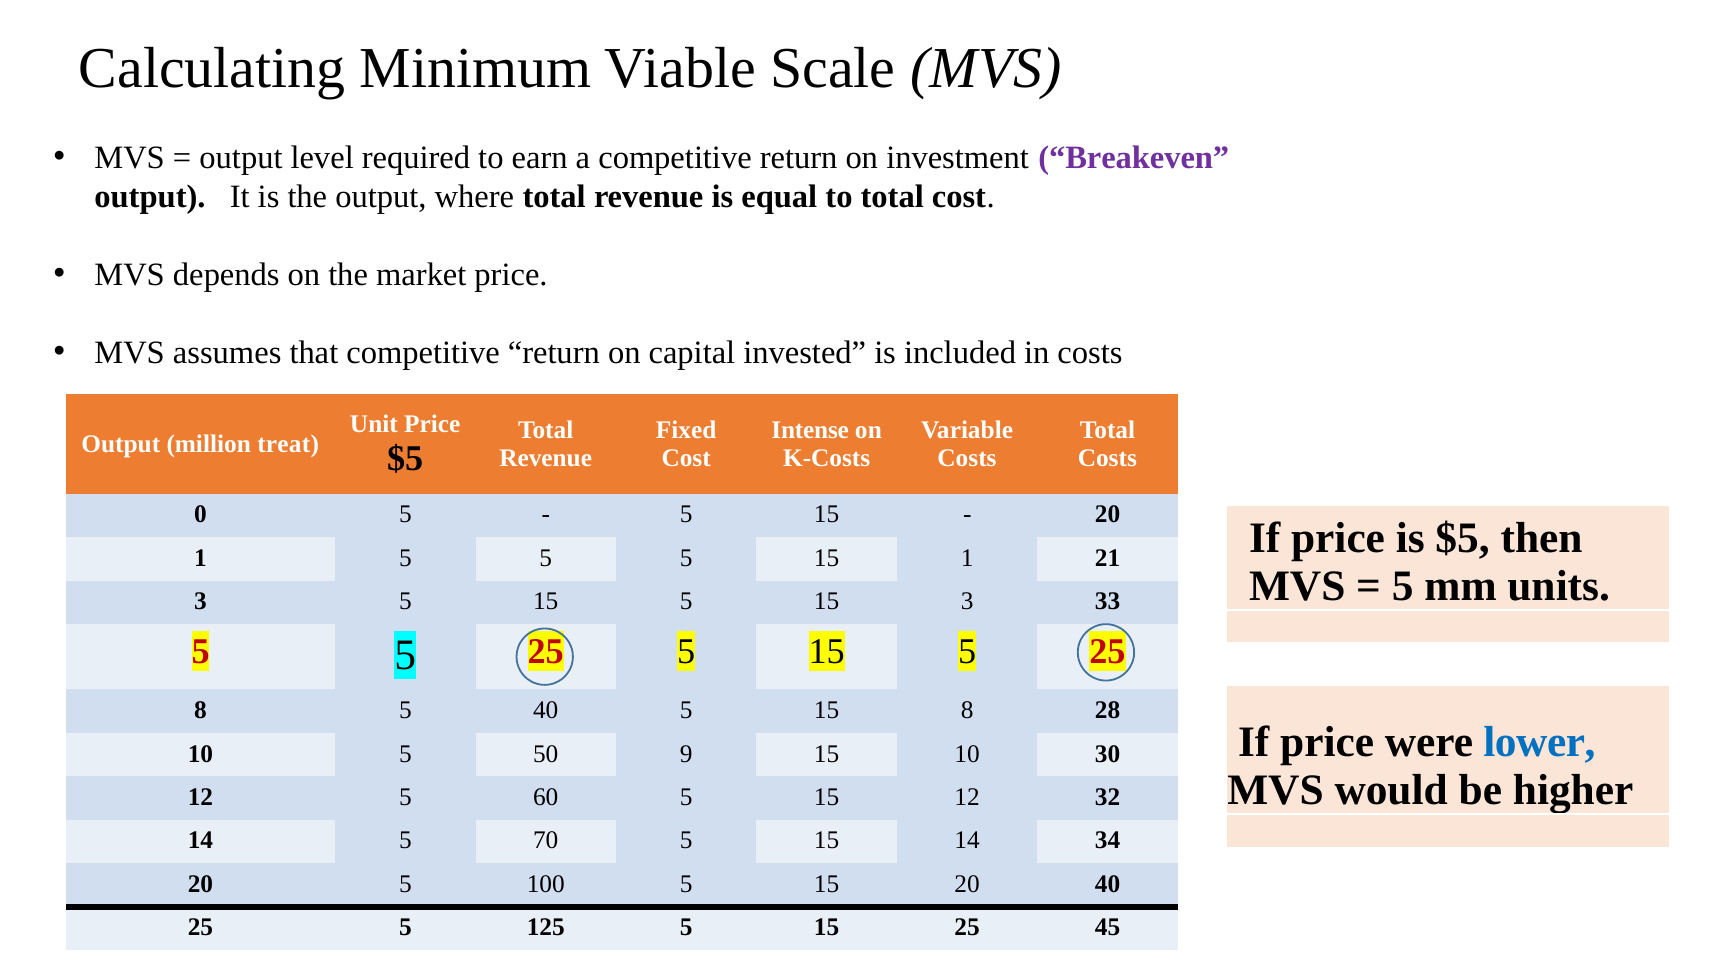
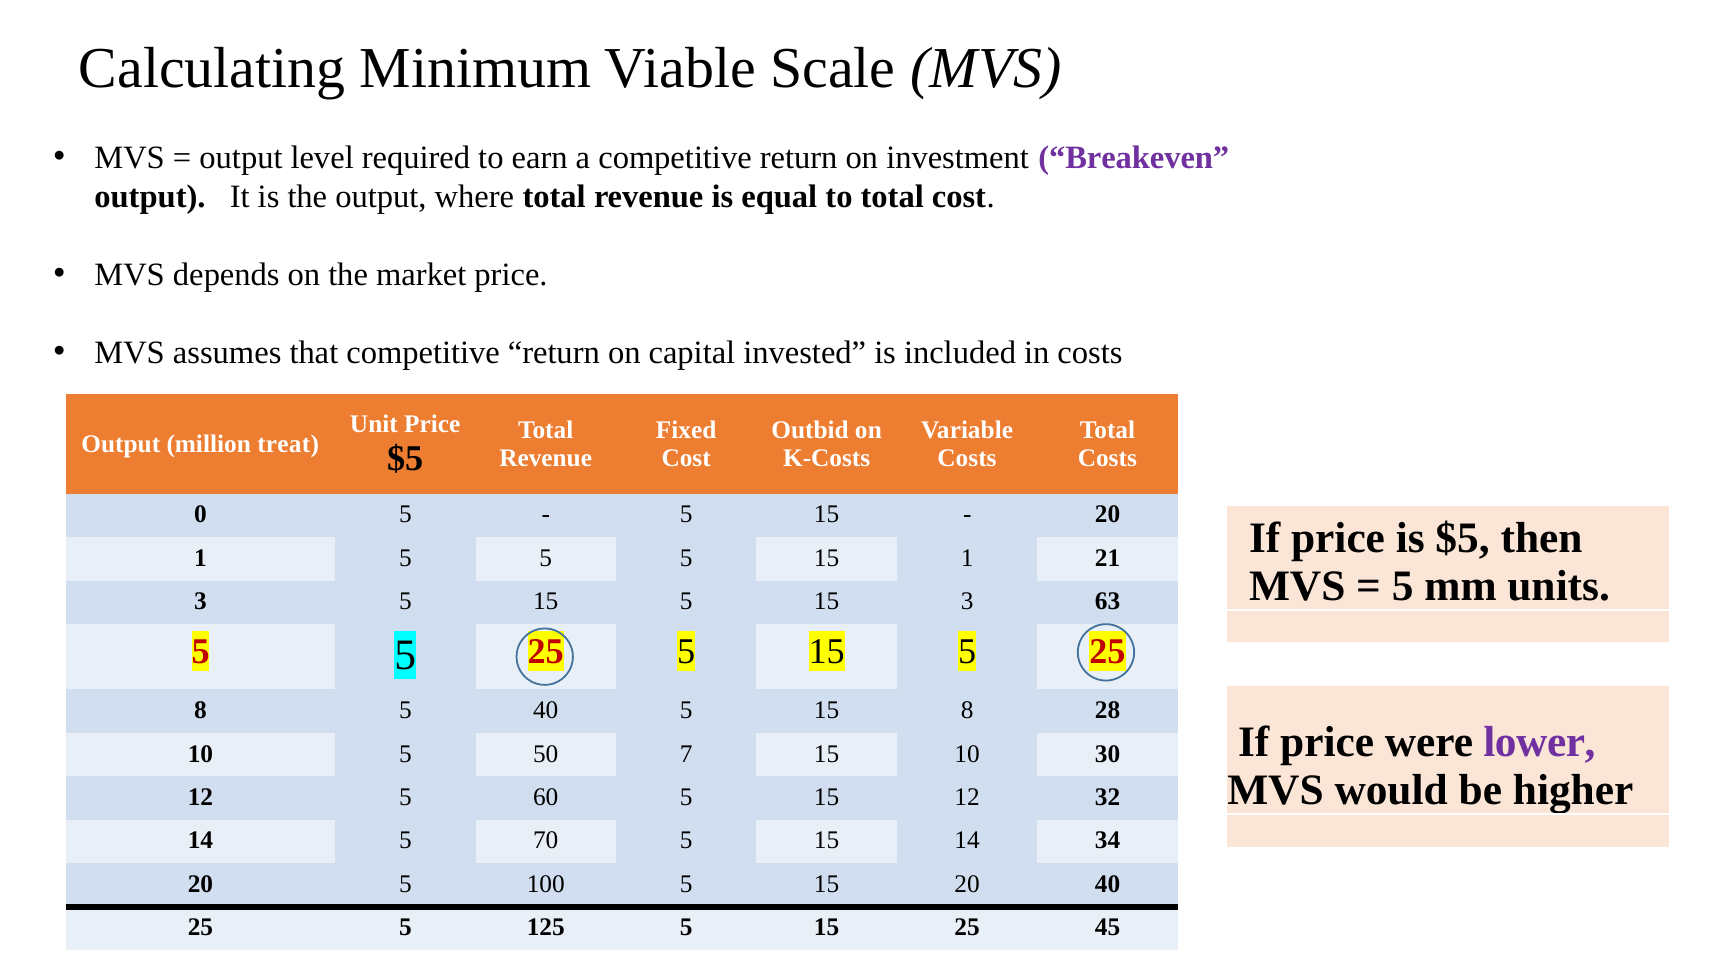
Intense: Intense -> Outbid
3 33: 33 -> 63
lower colour: blue -> purple
9: 9 -> 7
